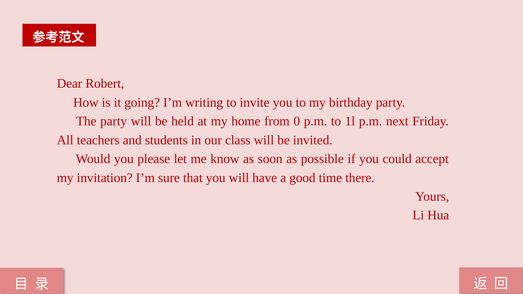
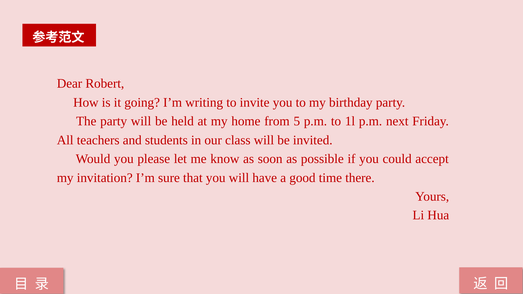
0: 0 -> 5
